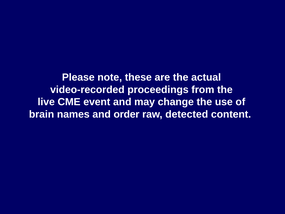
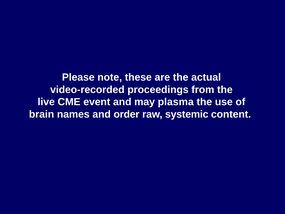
change: change -> plasma
detected: detected -> systemic
